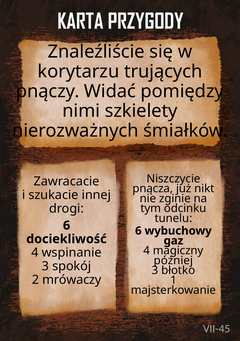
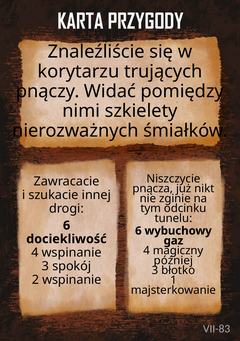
2 mrówaczy: mrówaczy -> wspinanie
VII-45: VII-45 -> VII-83
